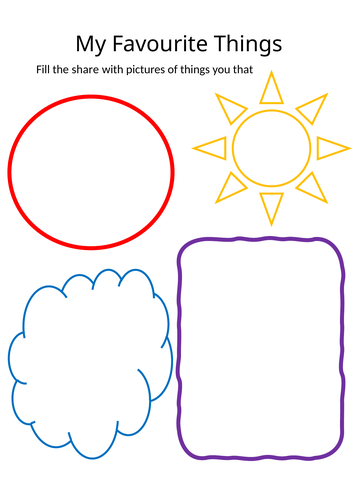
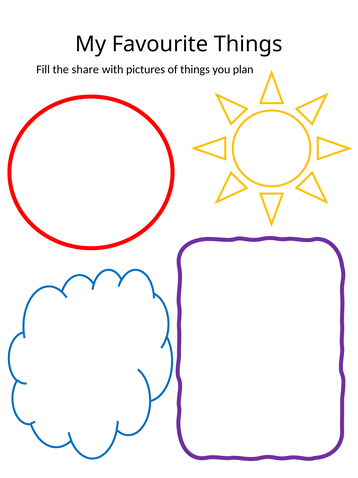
that: that -> plan
